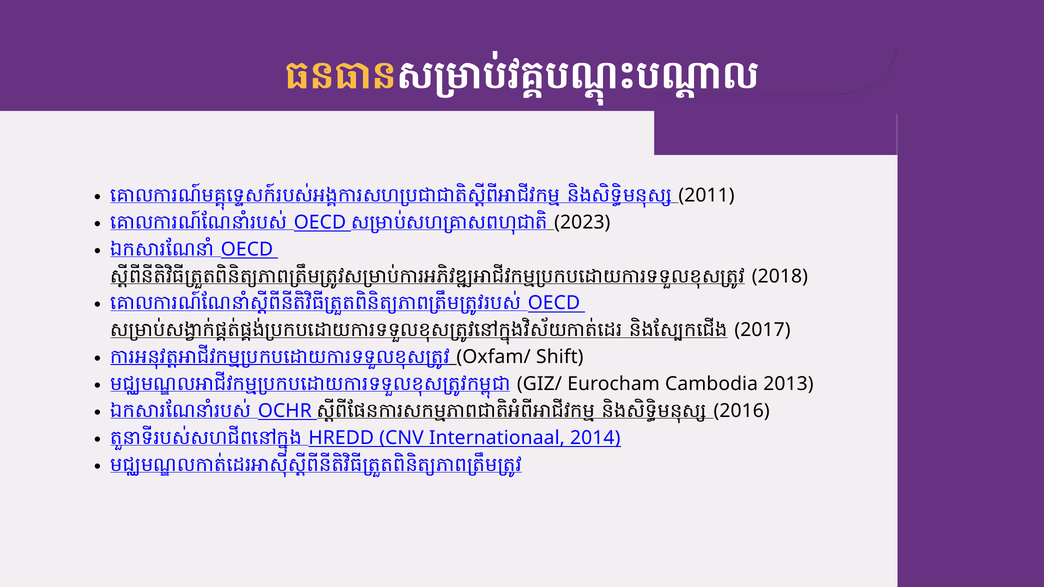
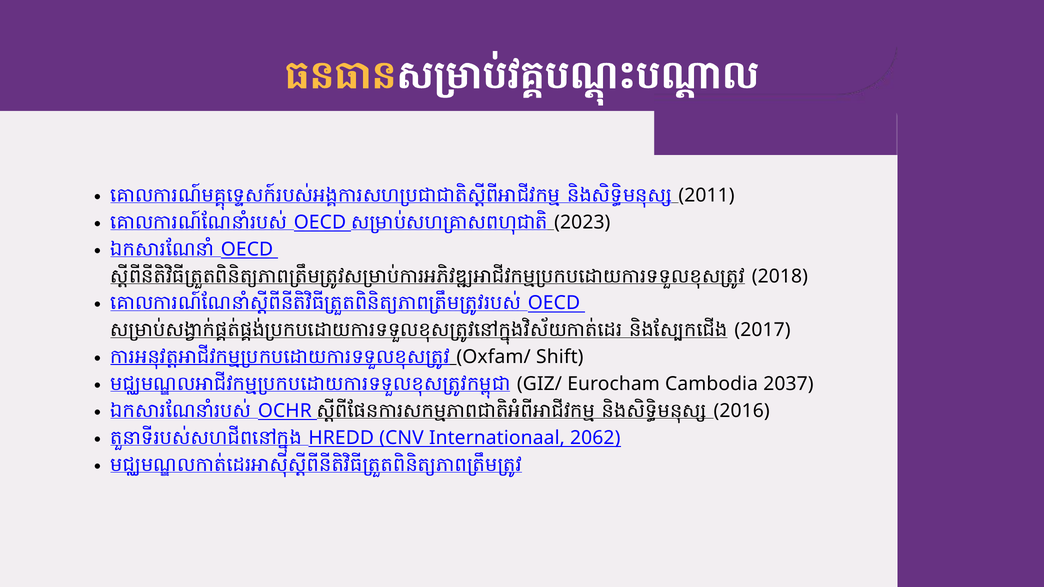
2013: 2013 -> 2037
2014: 2014 -> 2062
